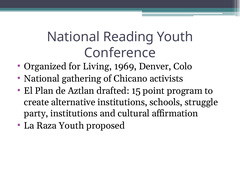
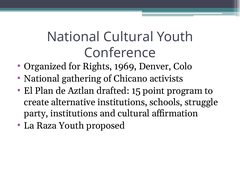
National Reading: Reading -> Cultural
Living: Living -> Rights
